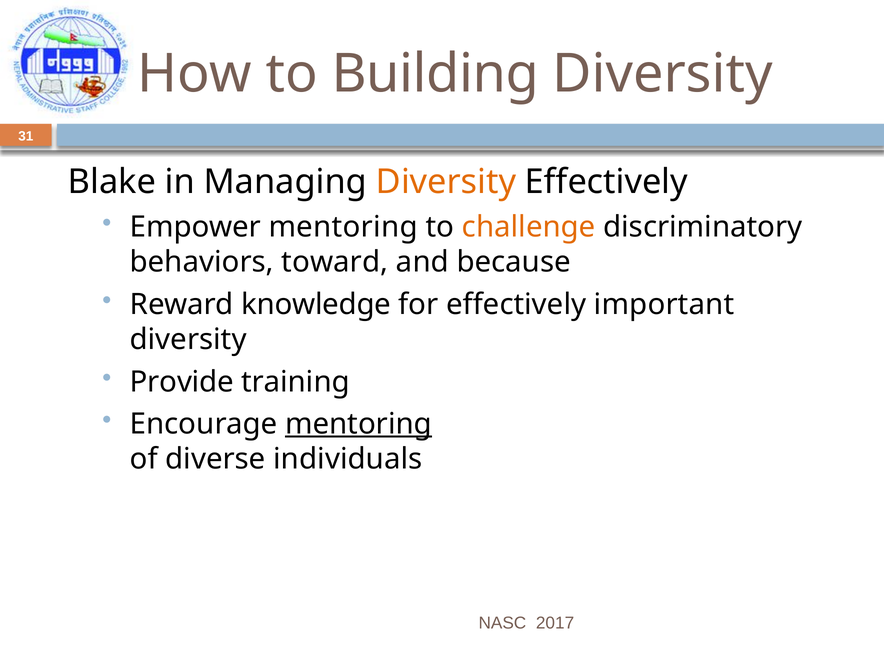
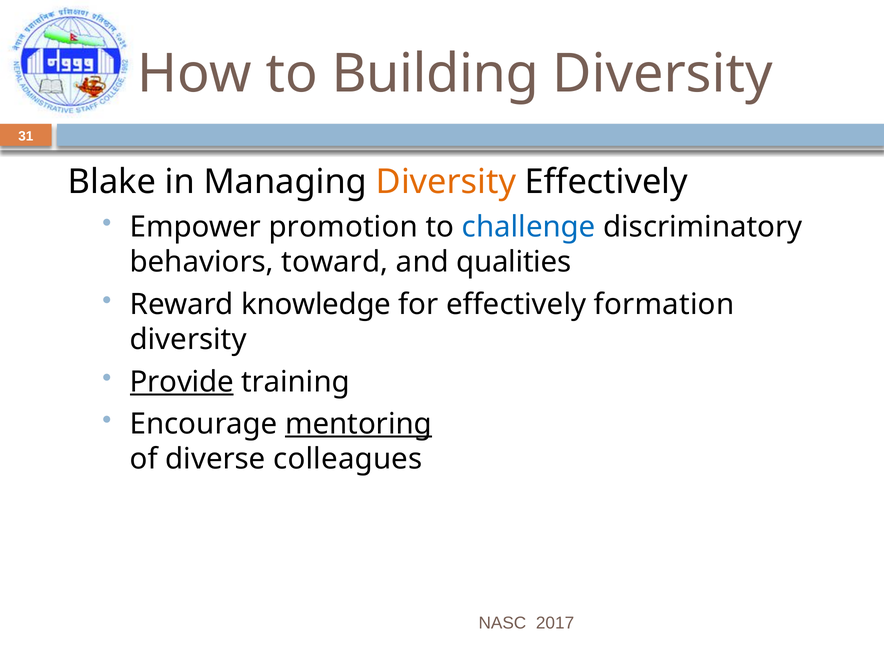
Empower mentoring: mentoring -> promotion
challenge colour: orange -> blue
because: because -> qualities
important: important -> formation
Provide underline: none -> present
individuals: individuals -> colleagues
